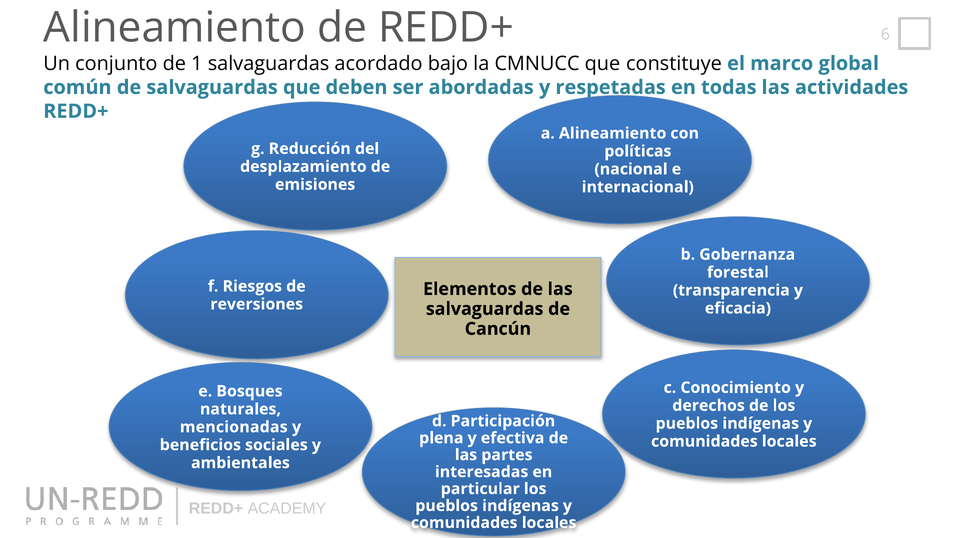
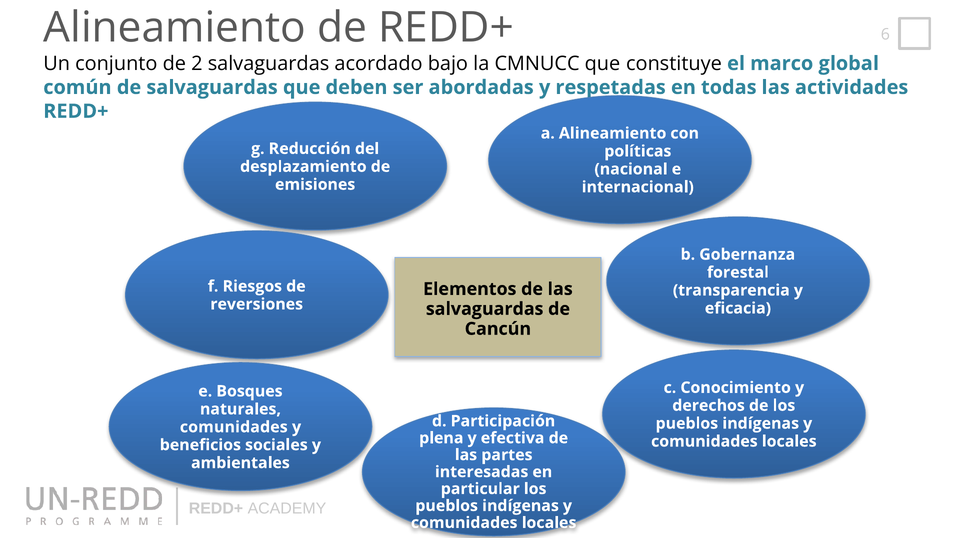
1: 1 -> 2
mencionadas at (234, 427): mencionadas -> comunidades
